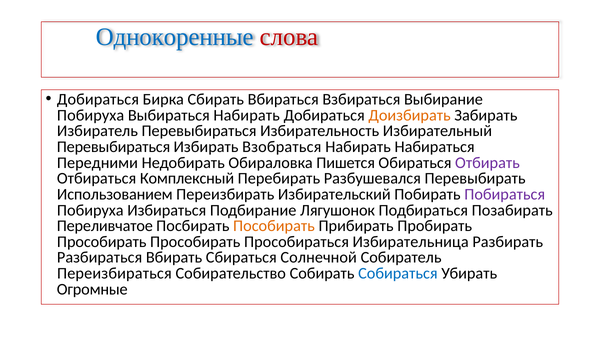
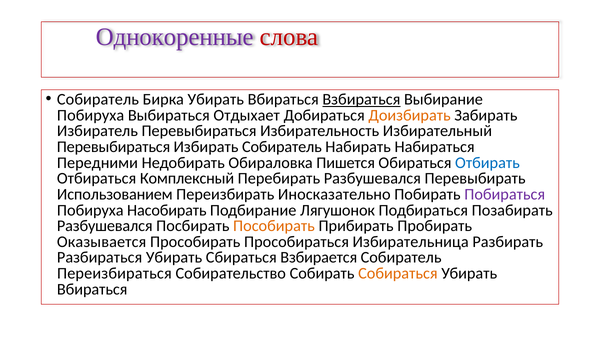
Однокоренные colour: blue -> purple
Добираться at (98, 99): Добираться -> Собиратель
Бирка Сбирать: Сбирать -> Убирать
Взбираться underline: none -> present
Выбираться Набирать: Набирать -> Отдыхает
Избирать Взобраться: Взобраться -> Собиратель
Отбирать colour: purple -> blue
Избирательский: Избирательский -> Иносказательно
Избираться: Избираться -> Насобирать
Переливчатое at (105, 226): Переливчатое -> Разбушевался
Прособирать at (102, 241): Прособирать -> Оказывается
Разбираться Вбирать: Вбирать -> Убирать
Солнечной: Солнечной -> Взбирается
Собираться colour: blue -> orange
Огромные at (92, 289): Огромные -> Вбираться
